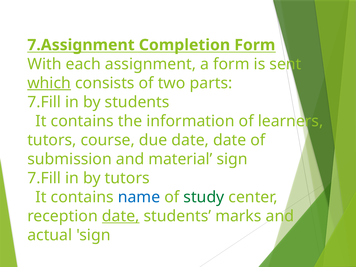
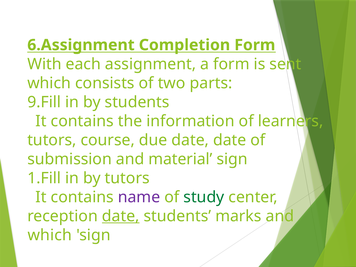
7.Assignment: 7.Assignment -> 6.Assignment
which at (49, 83) underline: present -> none
7.Fill at (44, 102): 7.Fill -> 9.Fill
7.Fill at (44, 178): 7.Fill -> 1.Fill
name colour: blue -> purple
actual at (50, 235): actual -> which
